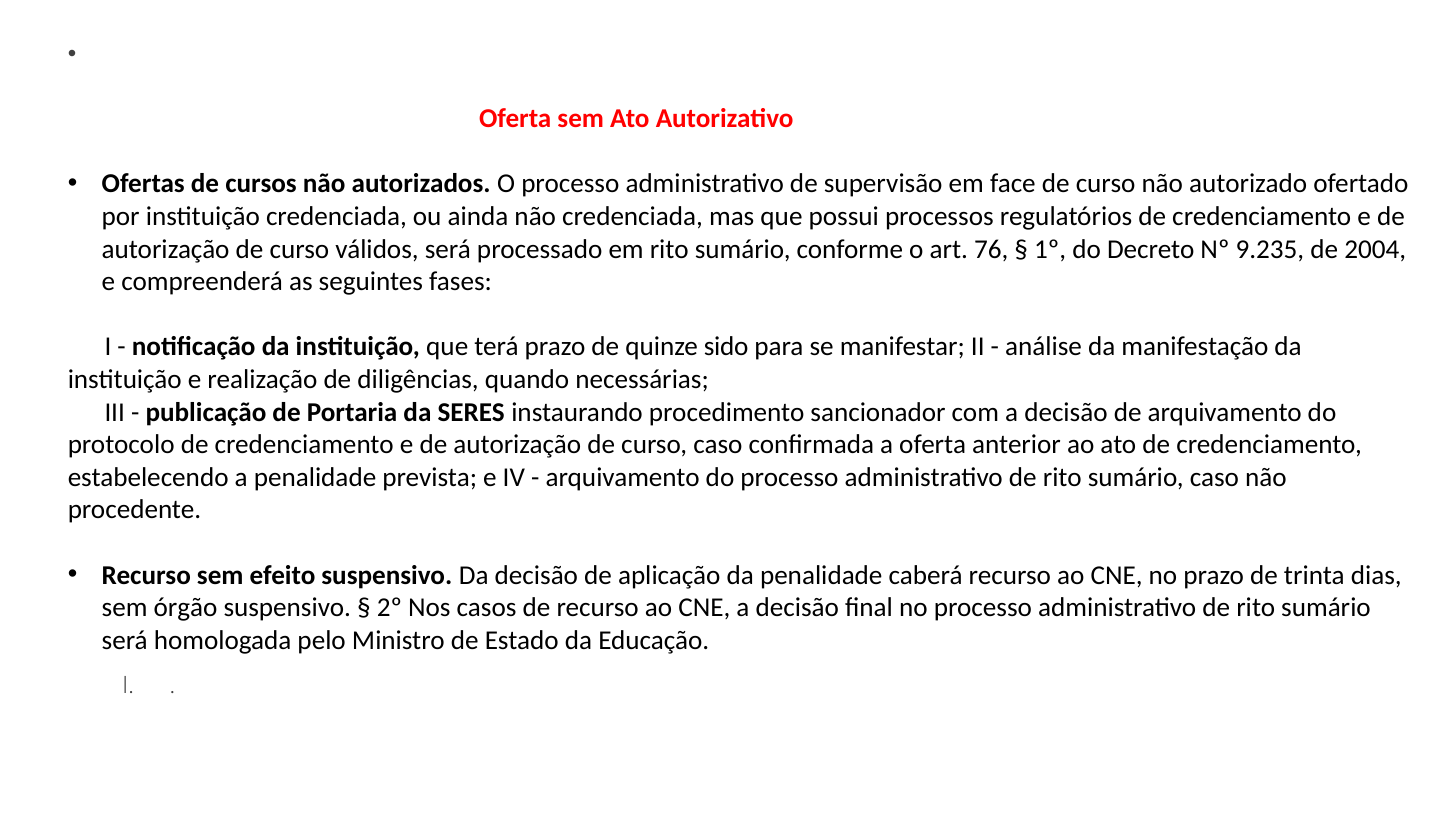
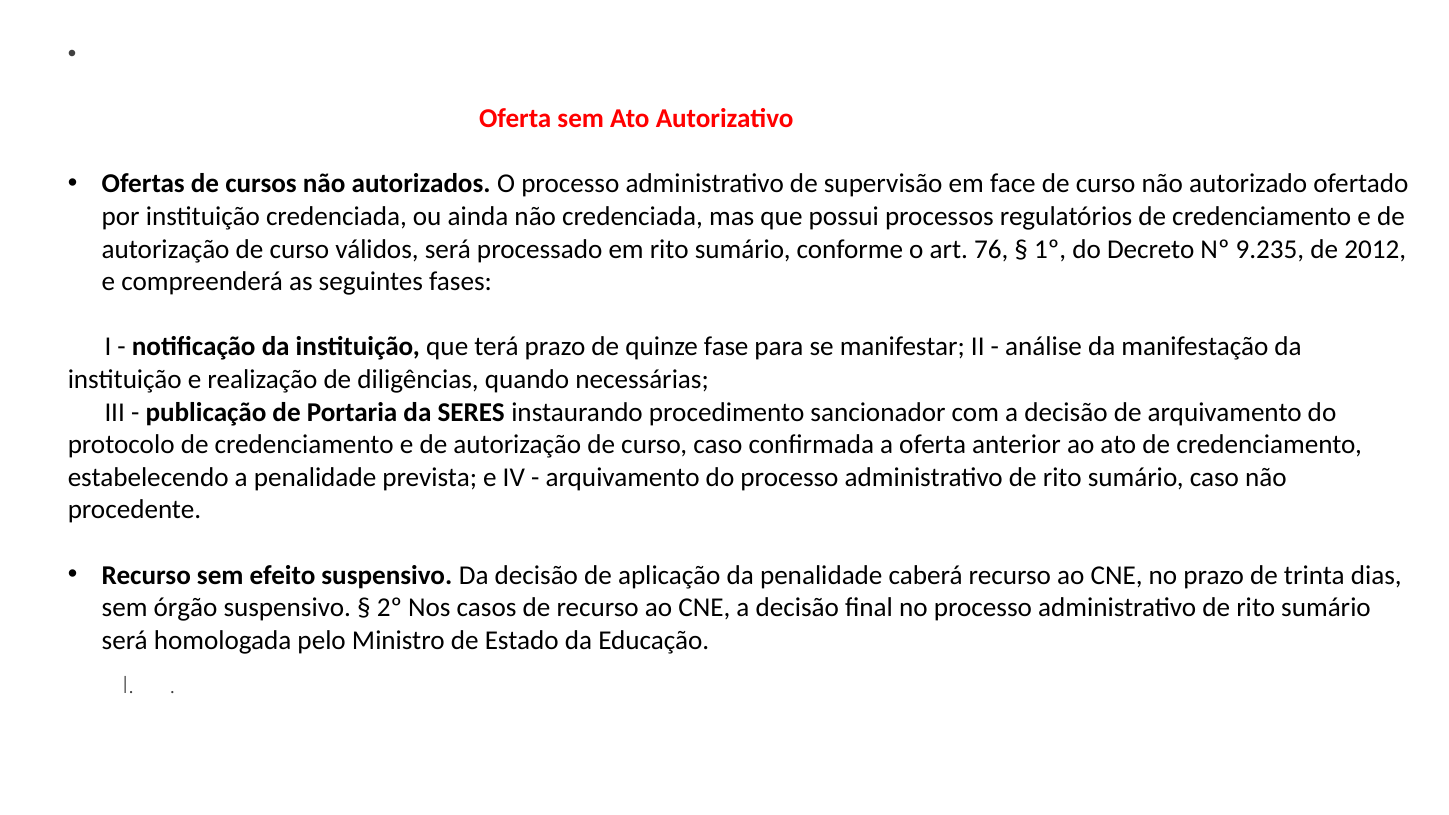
2004: 2004 -> 2012
sido: sido -> fase
